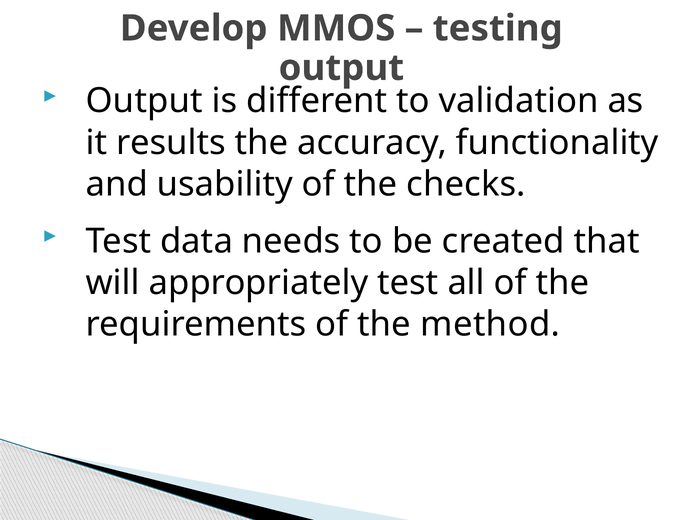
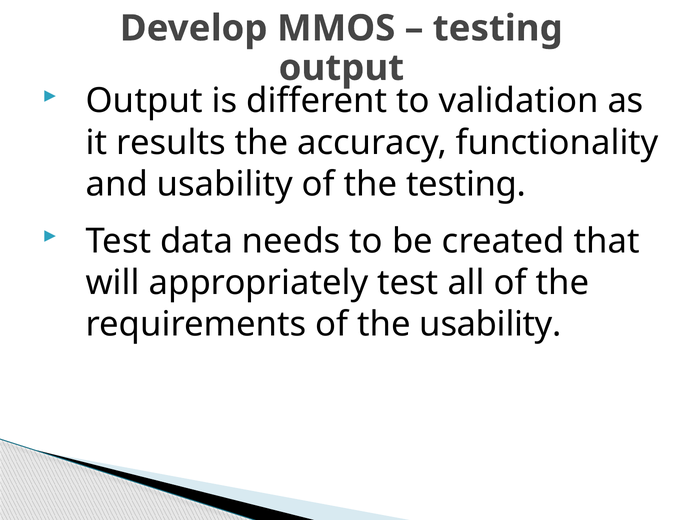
the checks: checks -> testing
the method: method -> usability
